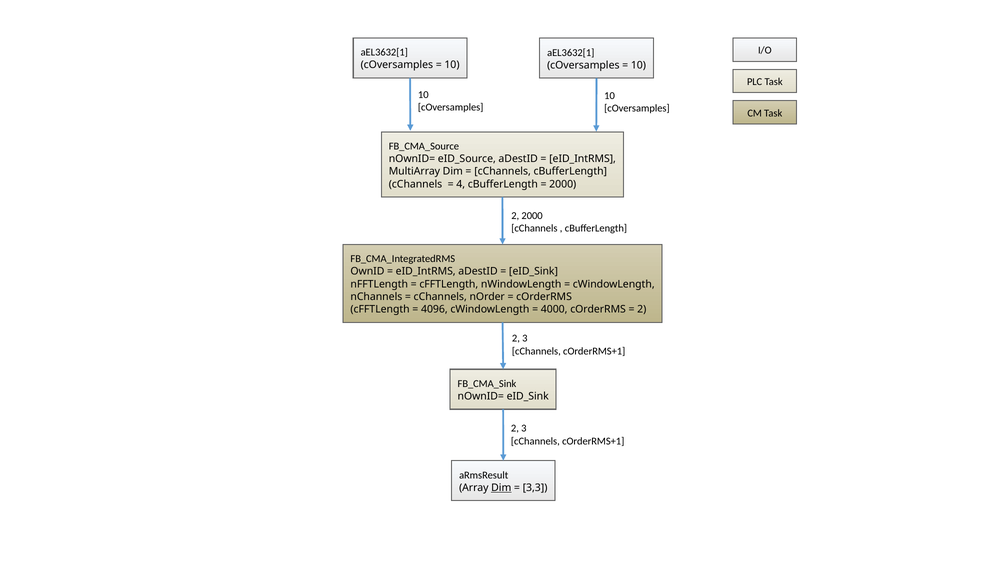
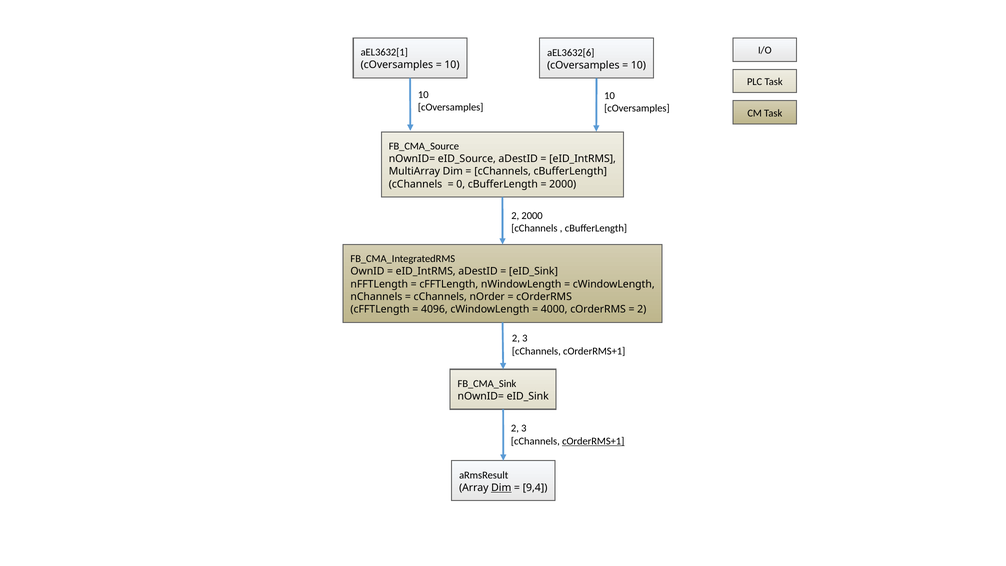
aEL3632[1 at (571, 53): aEL3632[1 -> aEL3632[6
4: 4 -> 0
cOrderRMS+1 at (593, 441) underline: none -> present
3,3: 3,3 -> 9,4
